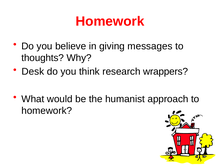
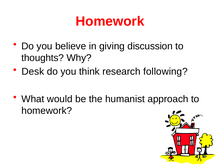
messages: messages -> discussion
wrappers: wrappers -> following
